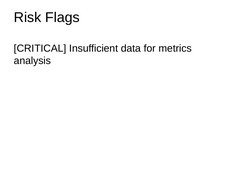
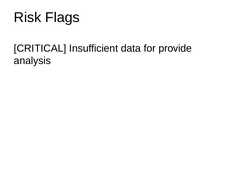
metrics: metrics -> provide
